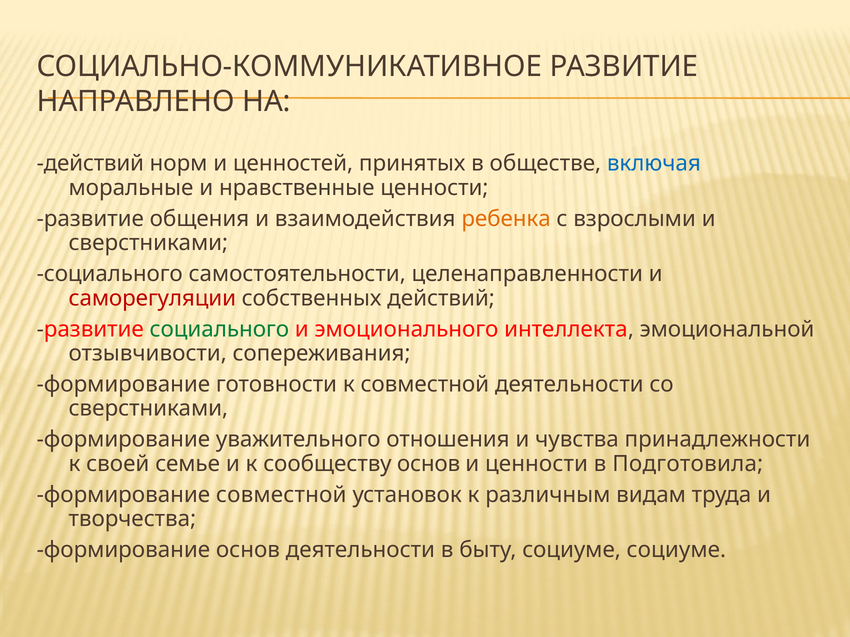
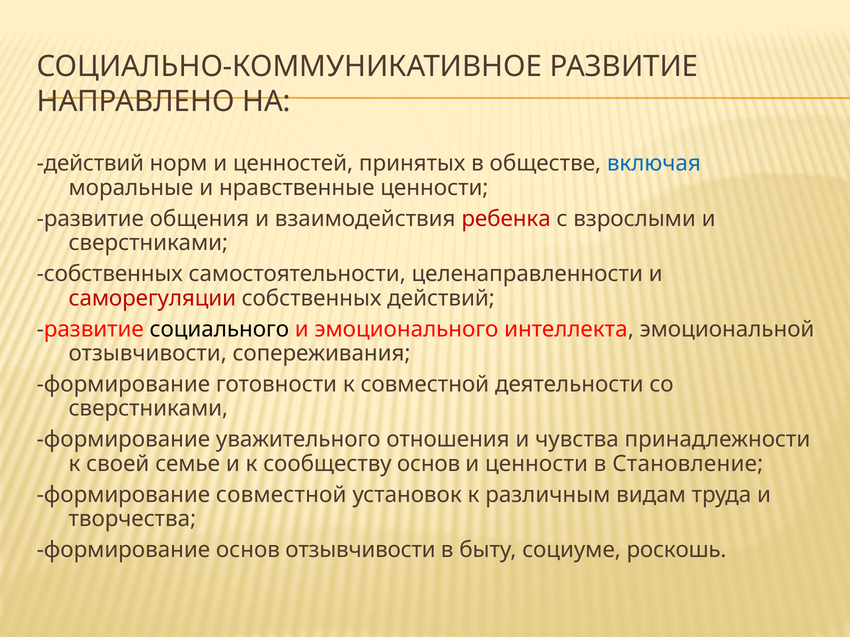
ребенка colour: orange -> red
социального at (110, 274): социального -> собственных
социального at (219, 329) colour: green -> black
Подготовила: Подготовила -> Становление
основ деятельности: деятельности -> отзывчивости
социуме социуме: социуме -> роскошь
